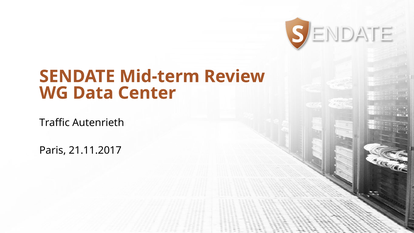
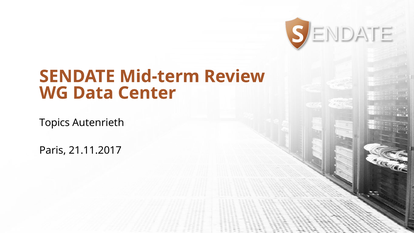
Traffic: Traffic -> Topics
